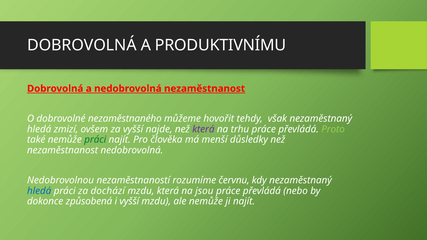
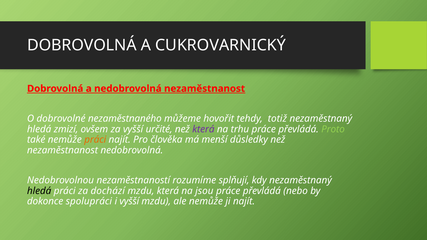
PRODUKTIVNÍMU: PRODUKTIVNÍMU -> CUKROVARNICKÝ
však: však -> totiž
najde: najde -> určité
práci at (95, 140) colour: green -> orange
červnu: červnu -> splňují
hledá at (39, 191) colour: blue -> black
způsobená: způsobená -> spolupráci
